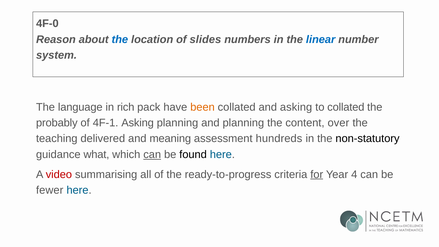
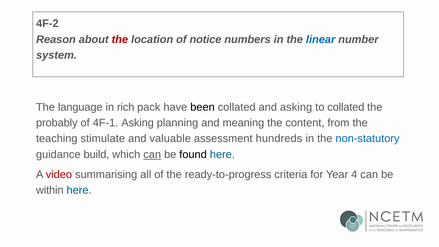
4F-0: 4F-0 -> 4F-2
the at (120, 39) colour: blue -> red
slides: slides -> notice
been colour: orange -> black
and planning: planning -> meaning
over: over -> from
delivered: delivered -> stimulate
meaning: meaning -> valuable
non-statutory colour: black -> blue
what: what -> build
for underline: present -> none
fewer: fewer -> within
